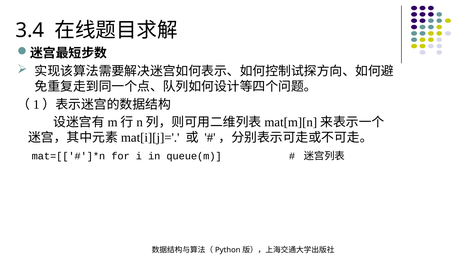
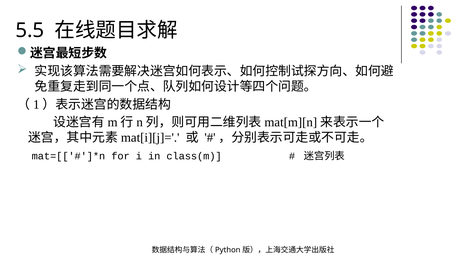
3.4: 3.4 -> 5.5
queue(m: queue(m -> class(m
